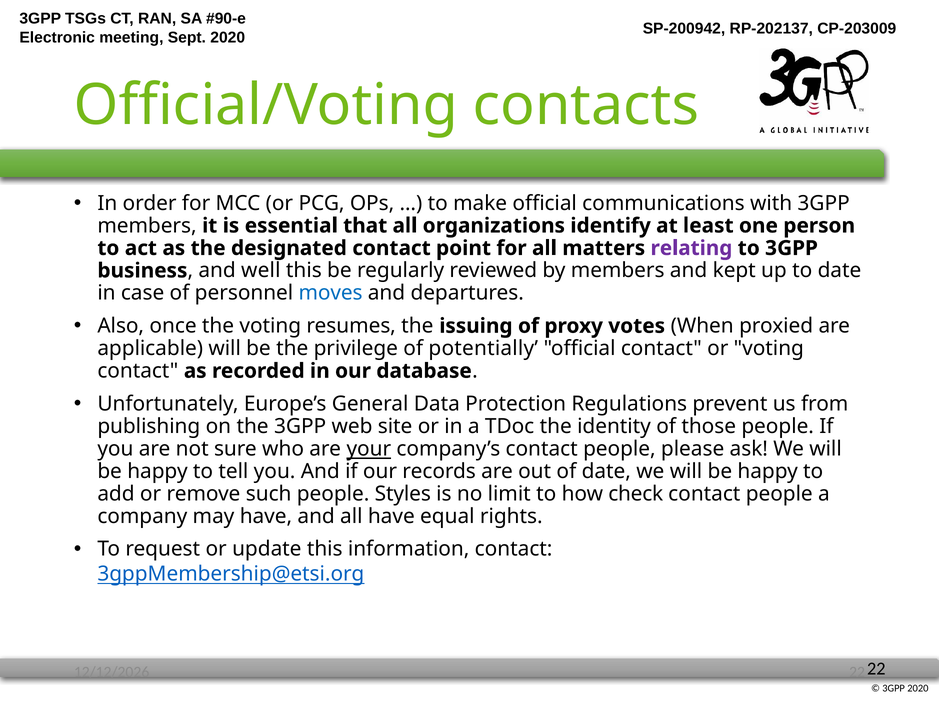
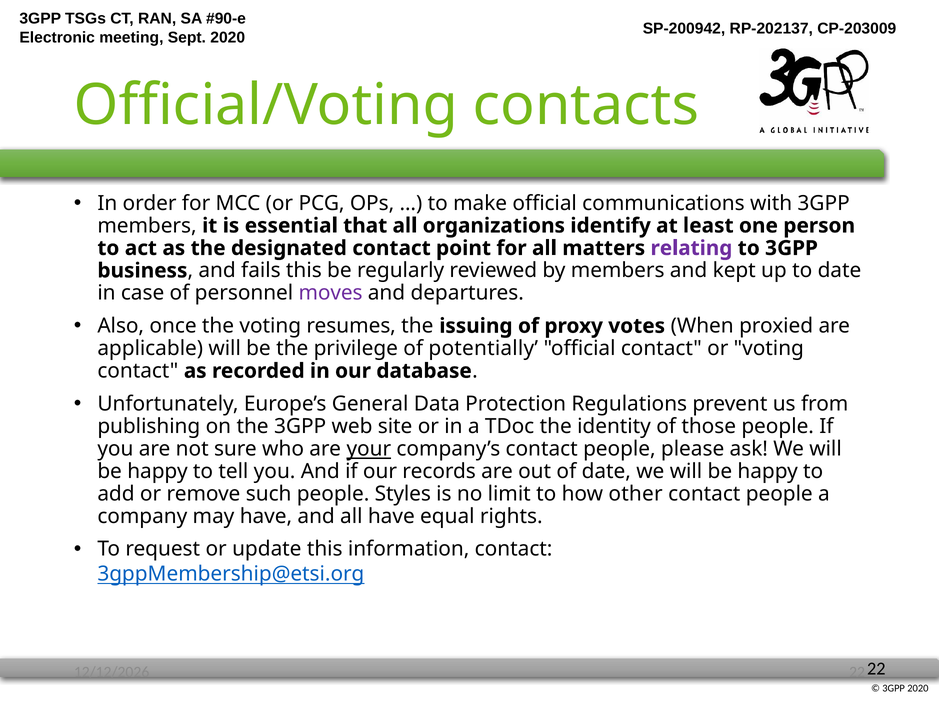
well: well -> fails
moves colour: blue -> purple
check: check -> other
